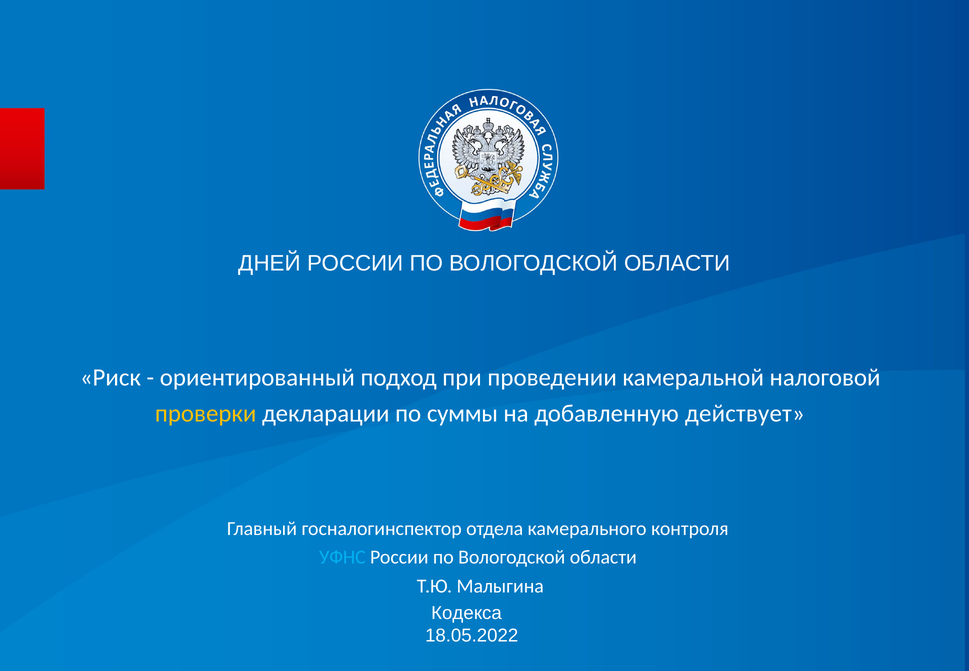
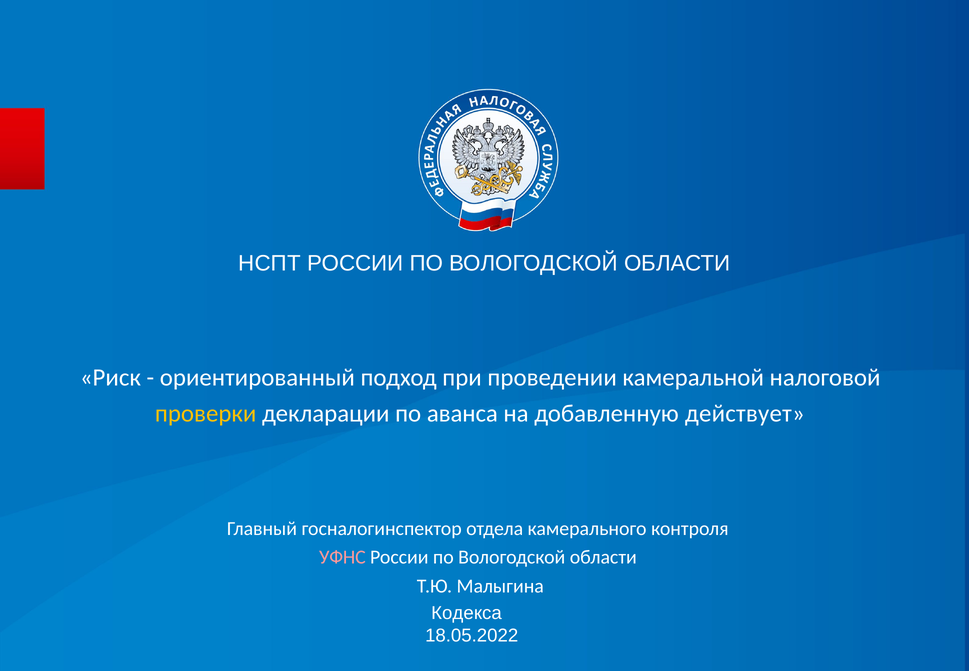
ДНЕЙ: ДНЕЙ -> НСПТ
суммы: суммы -> аванса
УФНС colour: light blue -> pink
